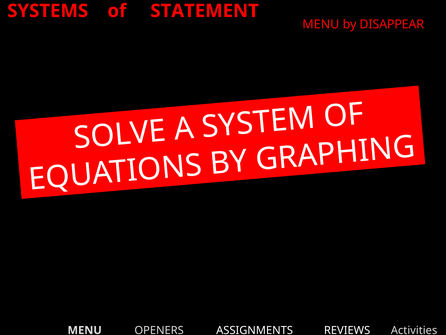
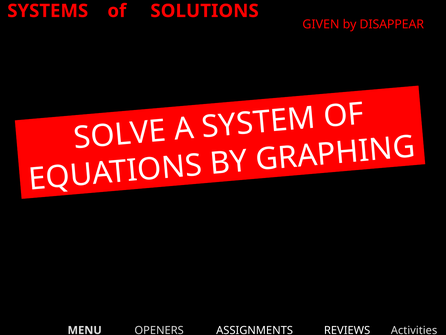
STATEMENT: STATEMENT -> SOLUTIONS
MENU at (321, 24): MENU -> GIVEN
